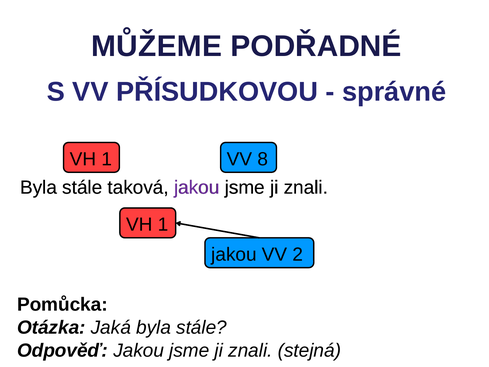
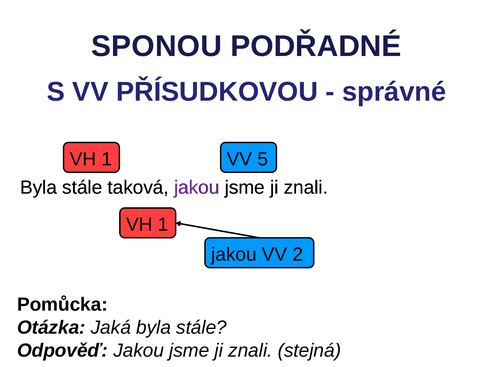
MŮŽEME: MŮŽEME -> SPONOU
8: 8 -> 5
